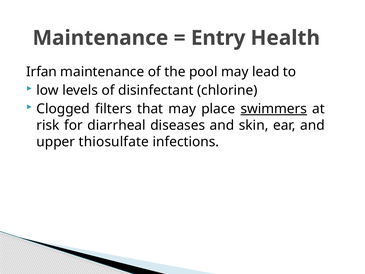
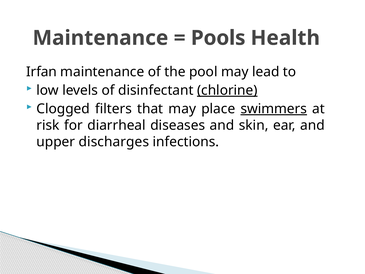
Entry: Entry -> Pools
chlorine underline: none -> present
thiosulfate: thiosulfate -> discharges
